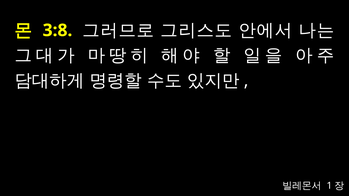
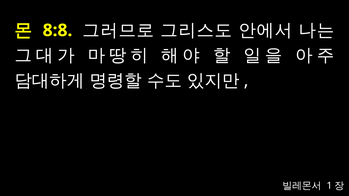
3:8: 3:8 -> 8:8
